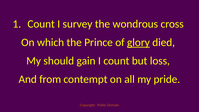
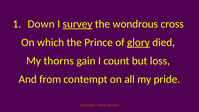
Count at (41, 24): Count -> Down
survey underline: none -> present
should: should -> thorns
